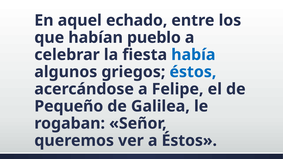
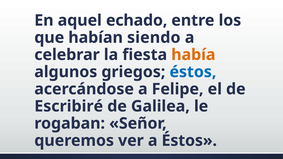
pueblo: pueblo -> siendo
había colour: blue -> orange
Pequeño: Pequeño -> Escribiré
